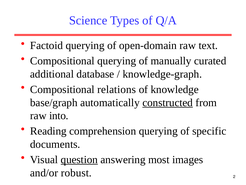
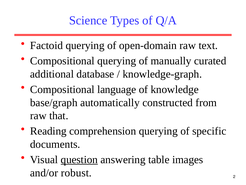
relations: relations -> language
constructed underline: present -> none
into: into -> that
most: most -> table
